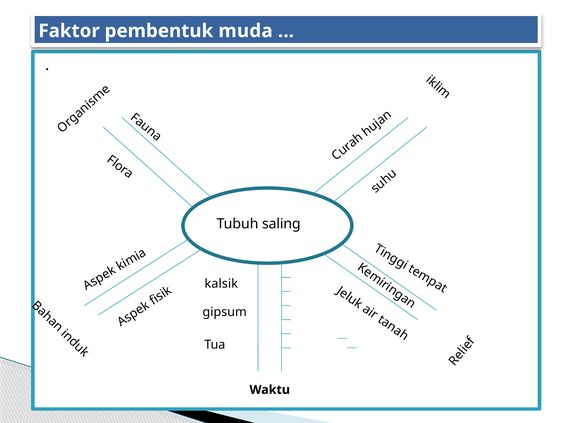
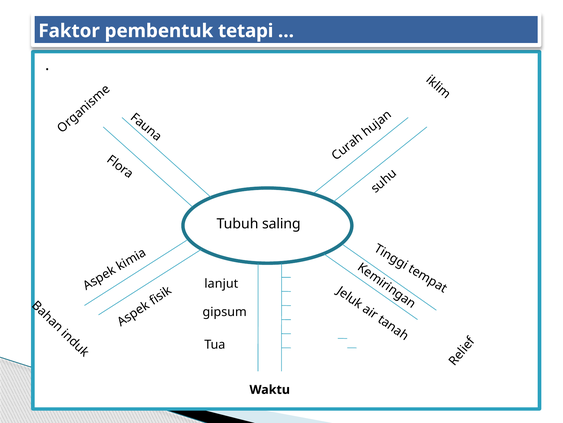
muda: muda -> tetapi
kalsik: kalsik -> lanjut
